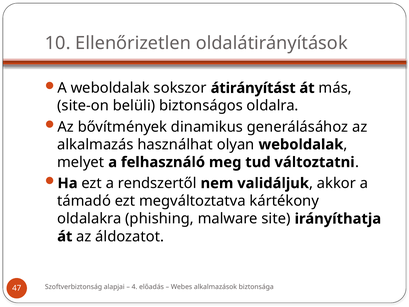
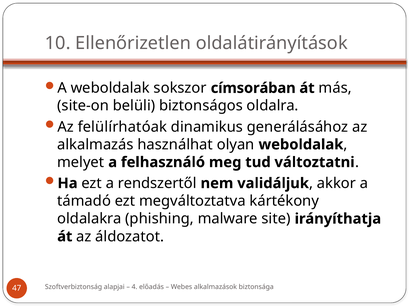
átirányítást: átirányítást -> címsorában
bővítmények: bővítmények -> felülírhatóak
